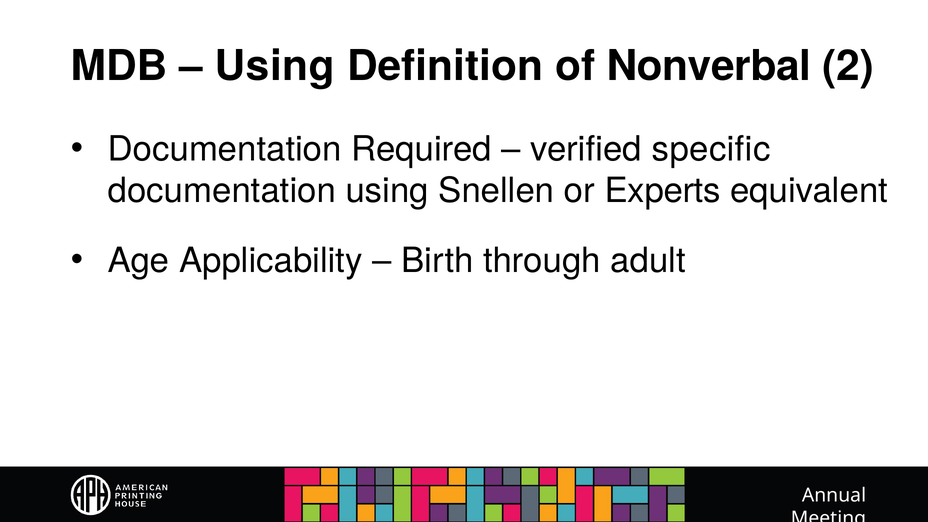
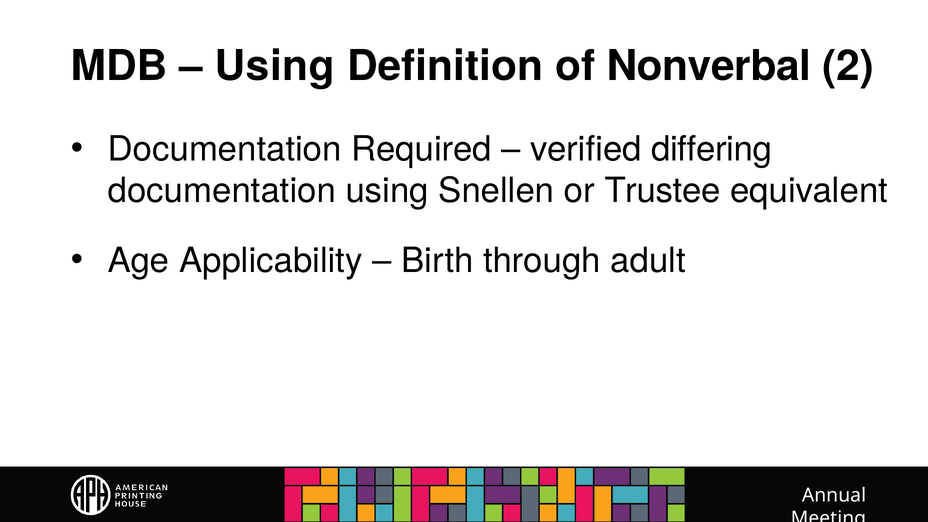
specific: specific -> differing
Experts: Experts -> Trustee
